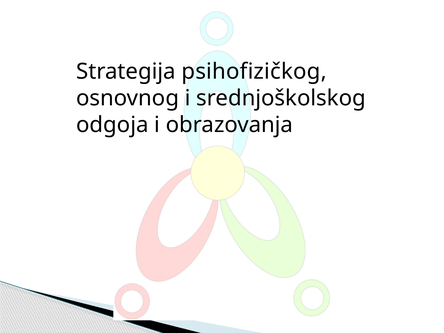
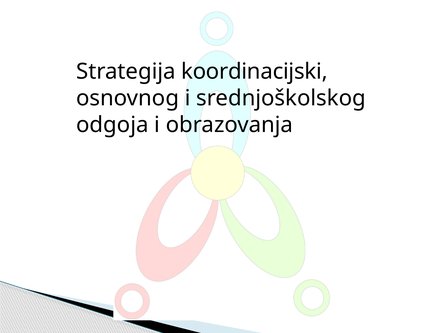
psihofizičkog: psihofizičkog -> koordinacijski
